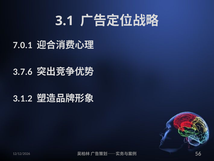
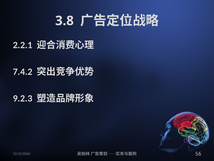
3.1: 3.1 -> 3.8
7.0.1: 7.0.1 -> 2.2.1
3.7.6: 3.7.6 -> 7.4.2
3.1.2: 3.1.2 -> 9.2.3
